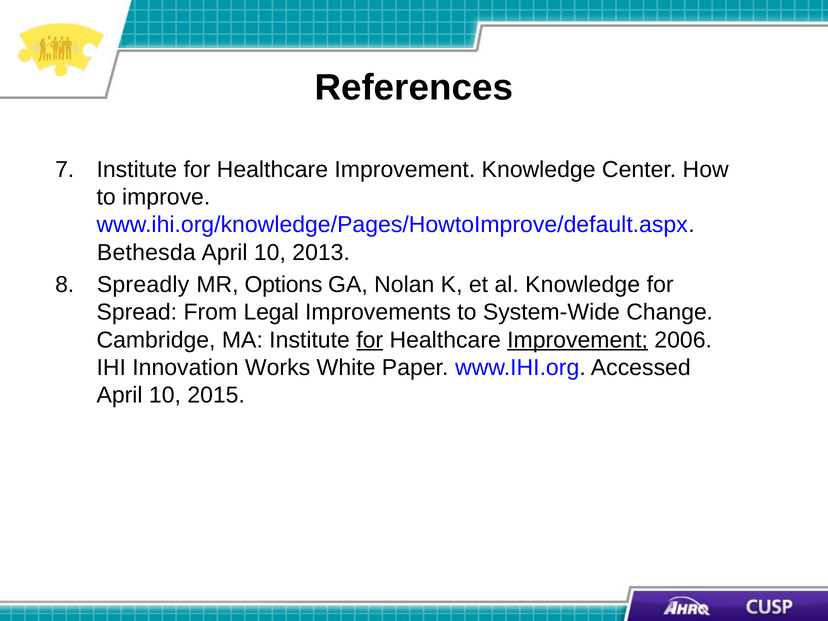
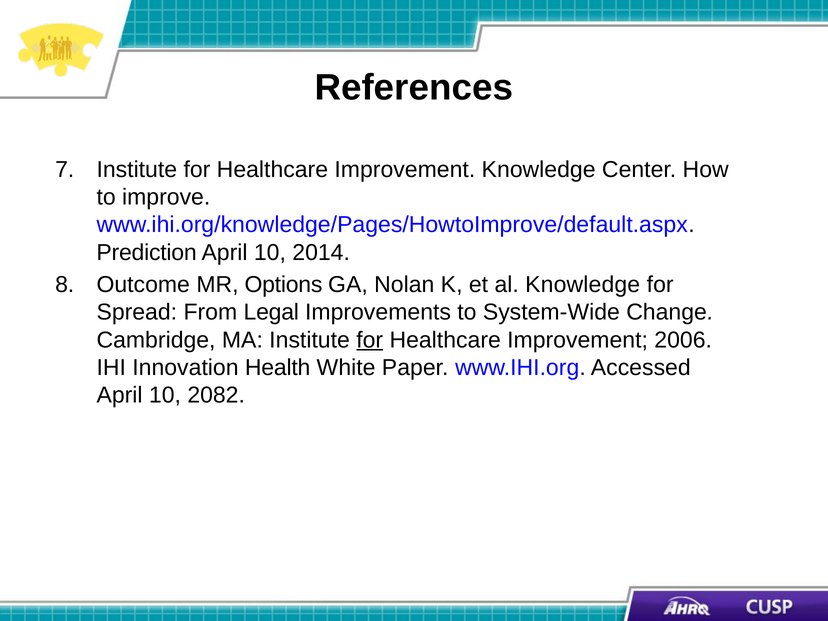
Bethesda: Bethesda -> Prediction
2013: 2013 -> 2014
Spreadly: Spreadly -> Outcome
Improvement at (578, 340) underline: present -> none
Works: Works -> Health
2015: 2015 -> 2082
